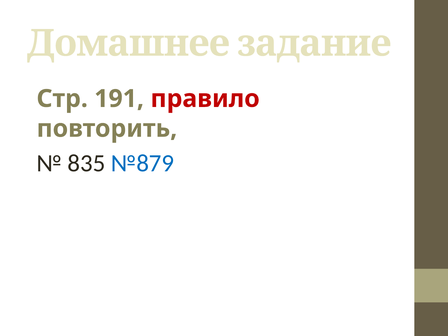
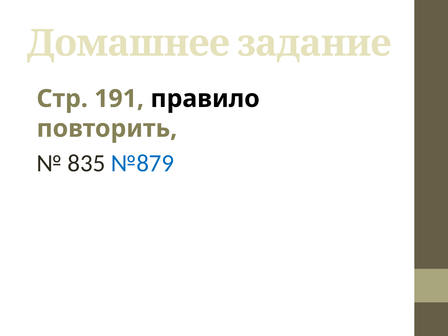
правило colour: red -> black
